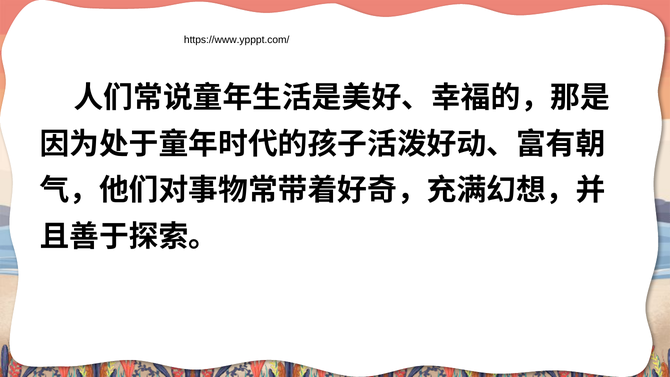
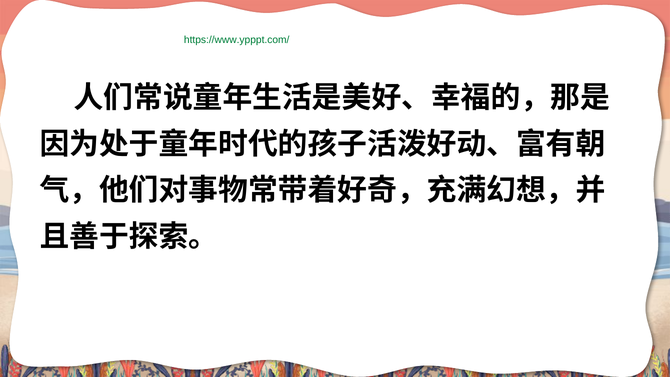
https://www.ypppt.com/ colour: black -> green
